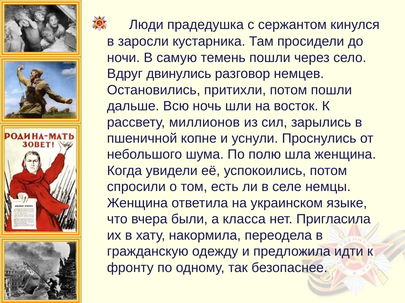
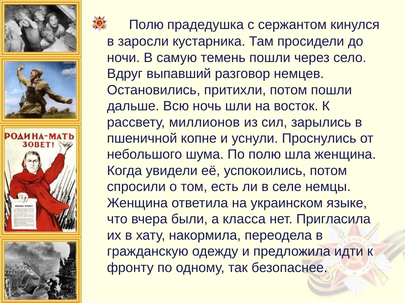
Люди at (146, 25): Люди -> Полю
двинулись: двинулись -> выпавший
